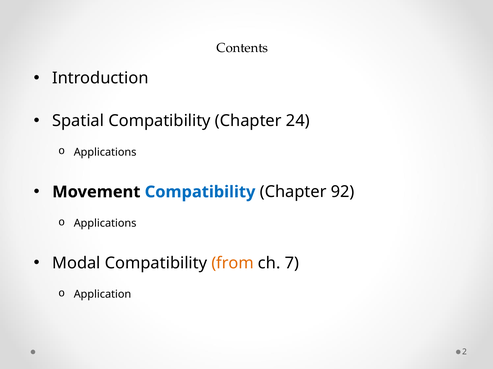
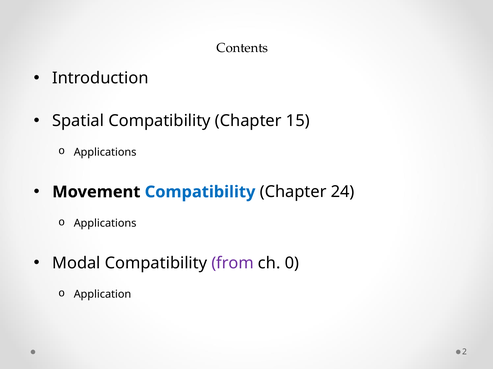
24: 24 -> 15
92: 92 -> 24
from colour: orange -> purple
7: 7 -> 0
